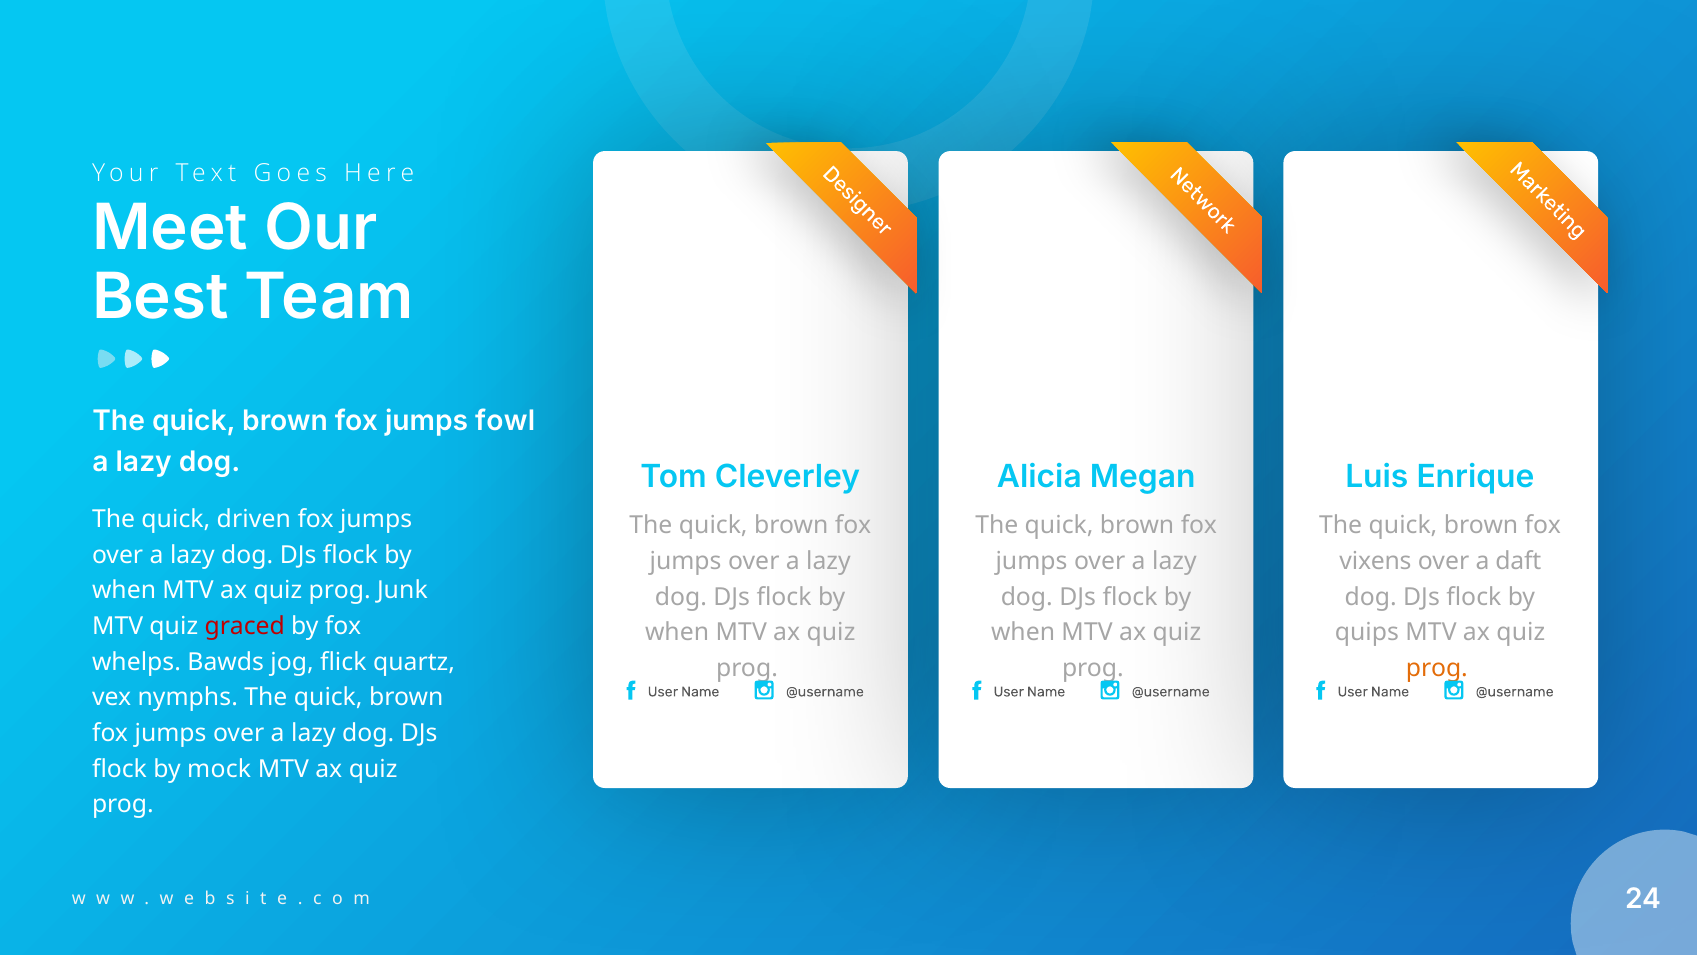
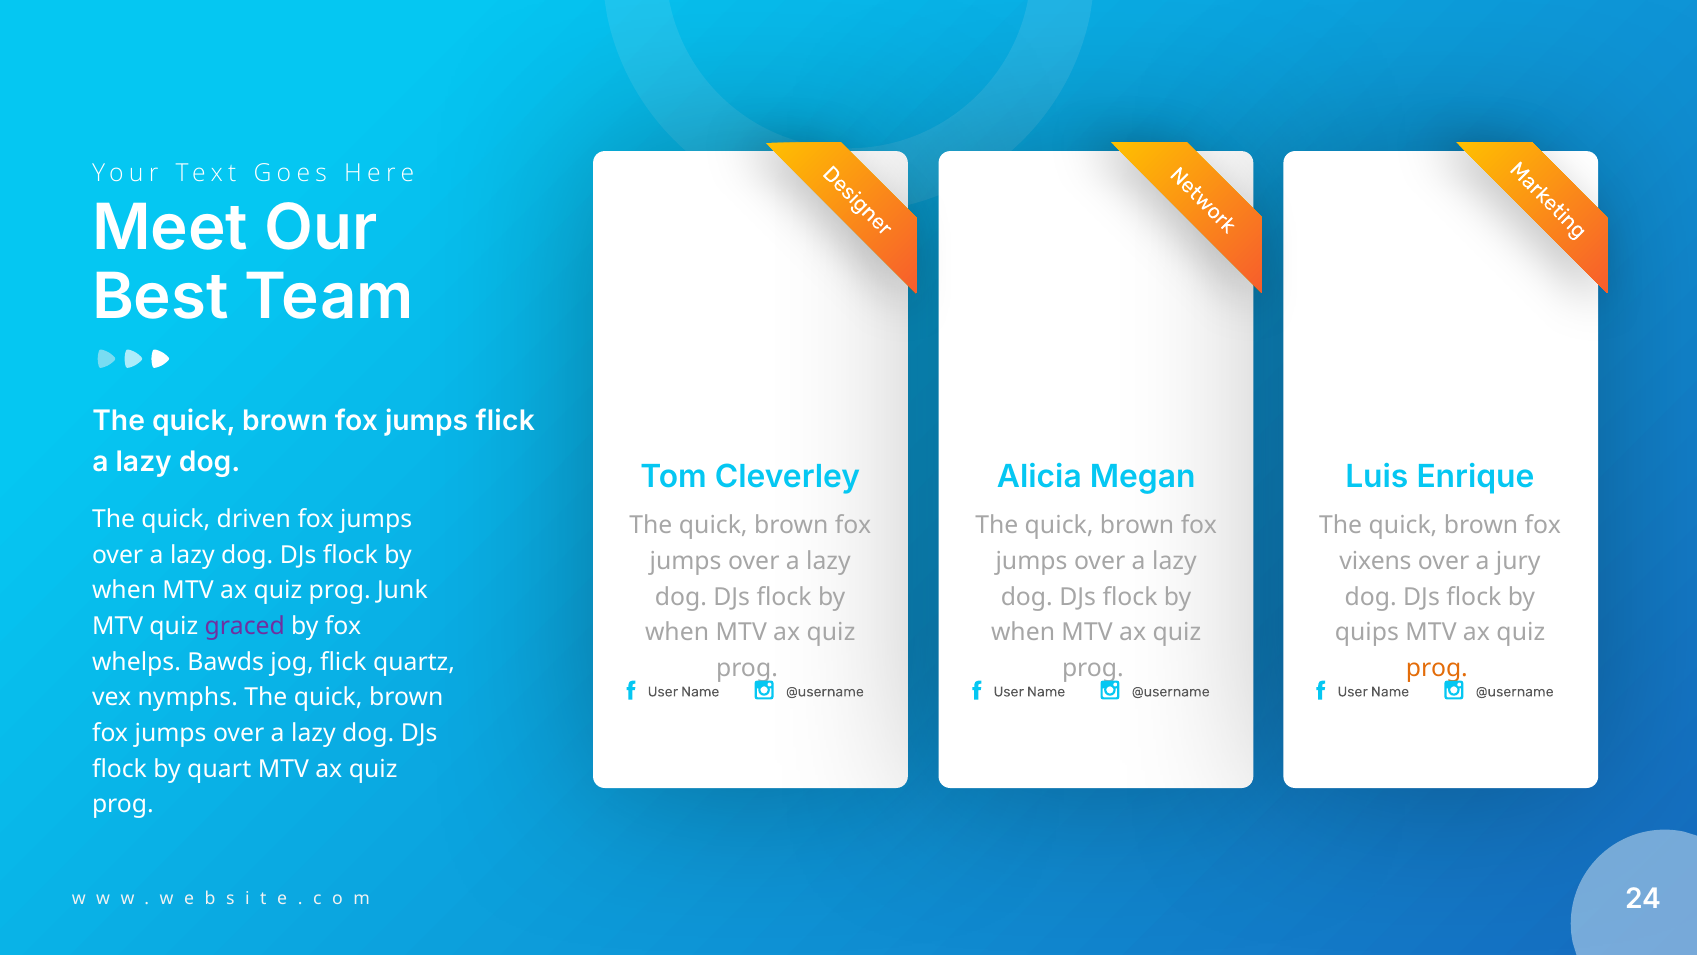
jumps fowl: fowl -> flick
daft: daft -> jury
graced colour: red -> purple
mock: mock -> quart
